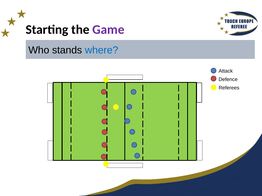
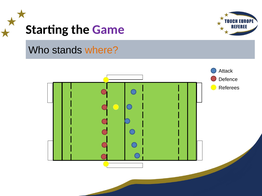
where colour: blue -> orange
